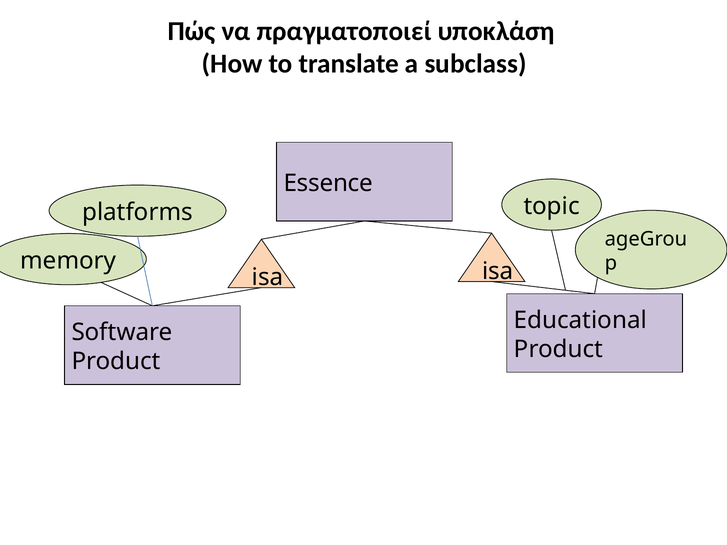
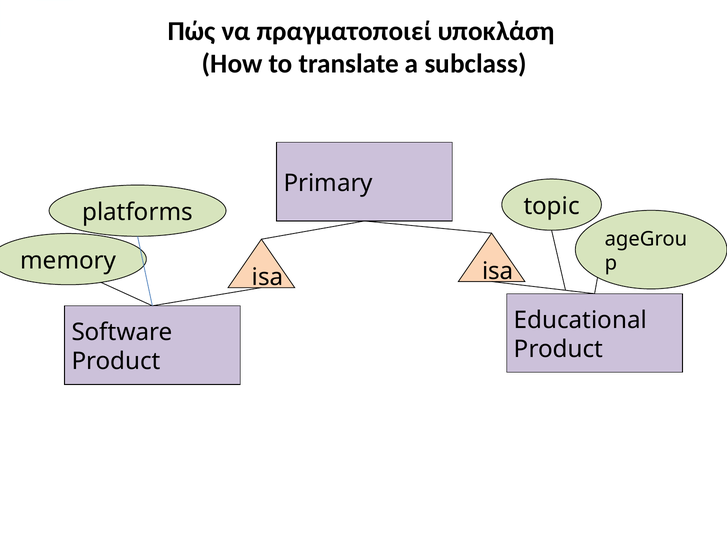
Essence: Essence -> Primary
